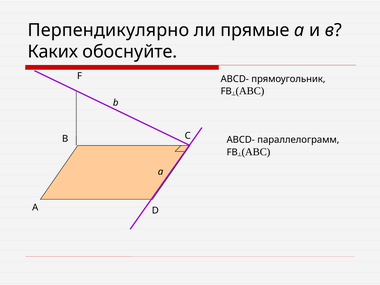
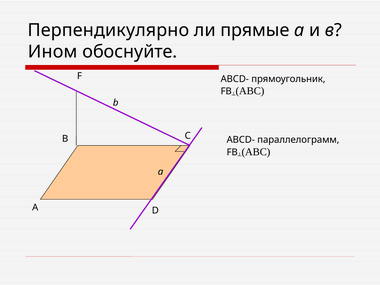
Каких: Каких -> Ином
